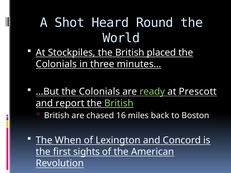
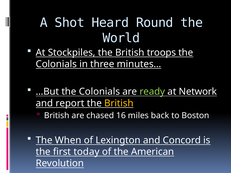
placed: placed -> troops
Prescott: Prescott -> Network
British at (119, 103) colour: light green -> yellow
sights: sights -> today
